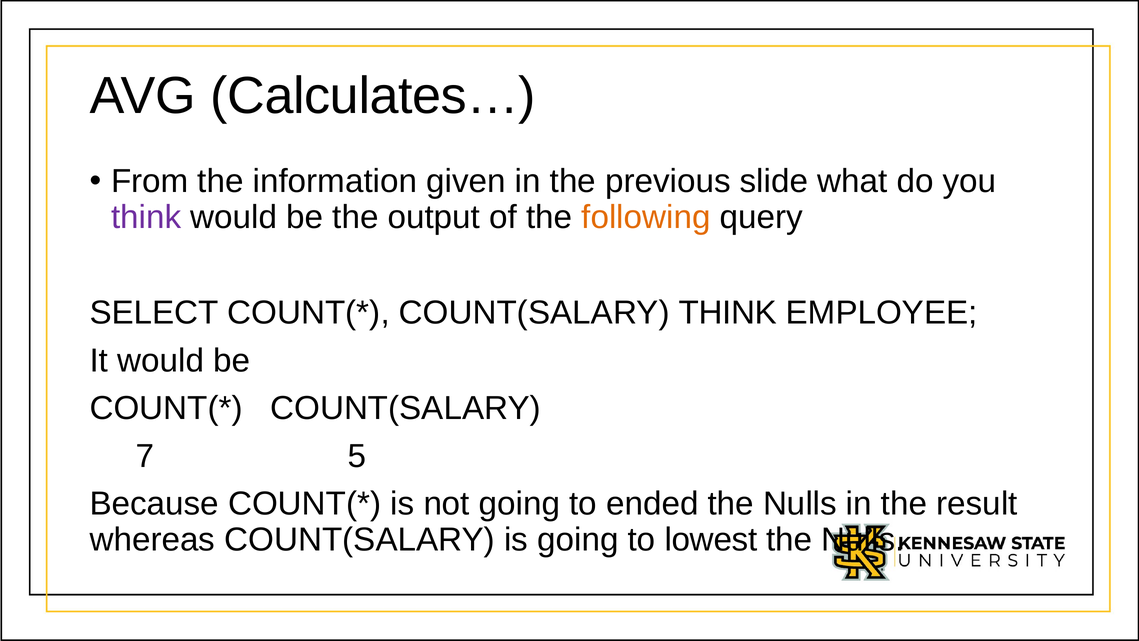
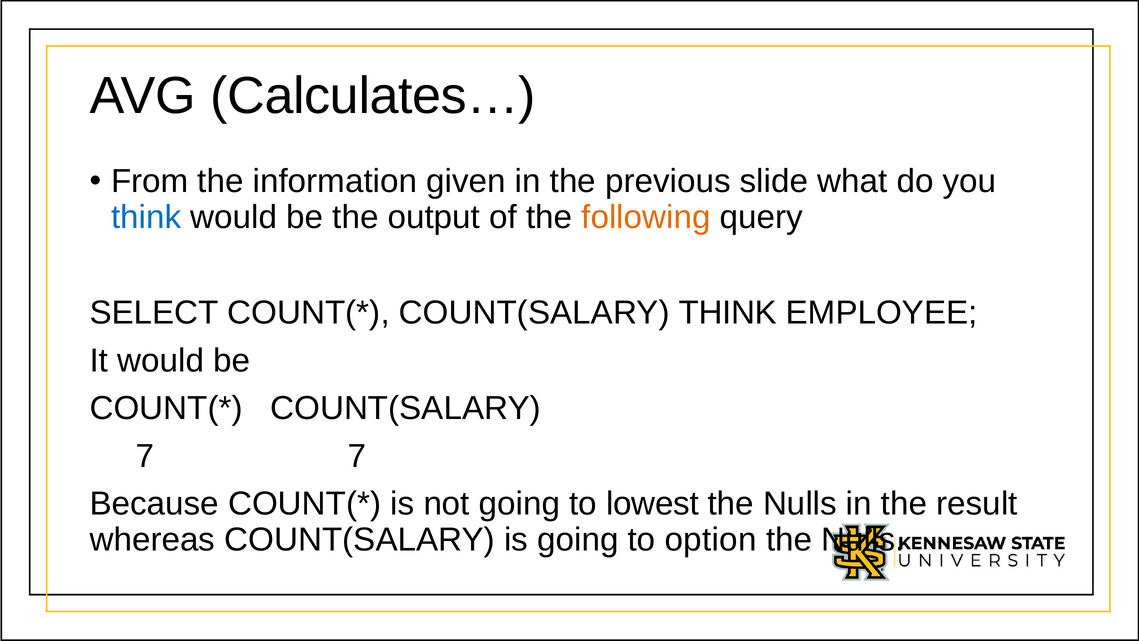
think at (146, 217) colour: purple -> blue
7 5: 5 -> 7
ended: ended -> lowest
lowest: lowest -> option
